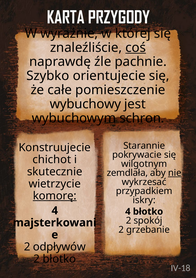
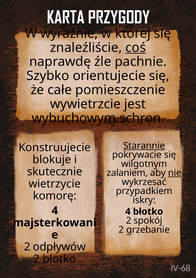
wybuchowy: wybuchowy -> wywietrzcie
Starannie underline: none -> present
chichot: chichot -> blokuje
zemdlała: zemdlała -> zalaniem
komorę underline: present -> none
IV-18: IV-18 -> IV-68
